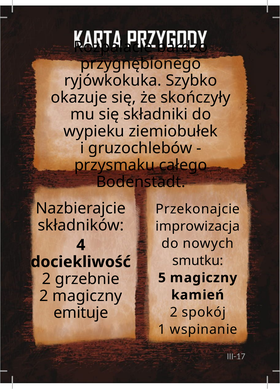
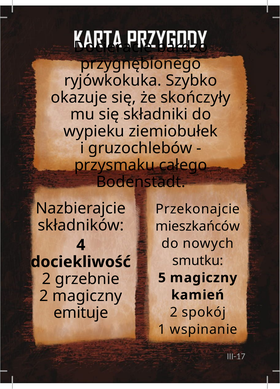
Rozpalacie: Rozpalacie -> Docieracie
improwizacja: improwizacja -> mieszkańców
